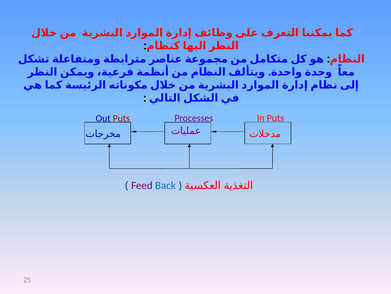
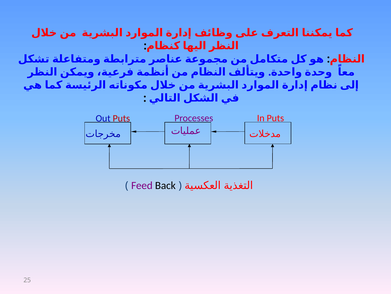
Back colour: blue -> black
